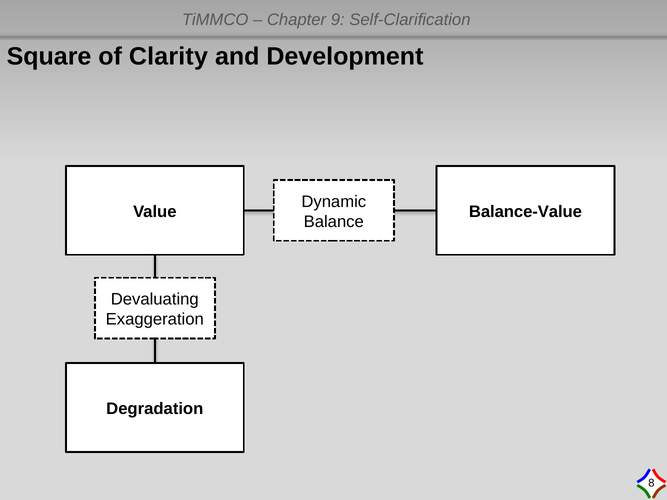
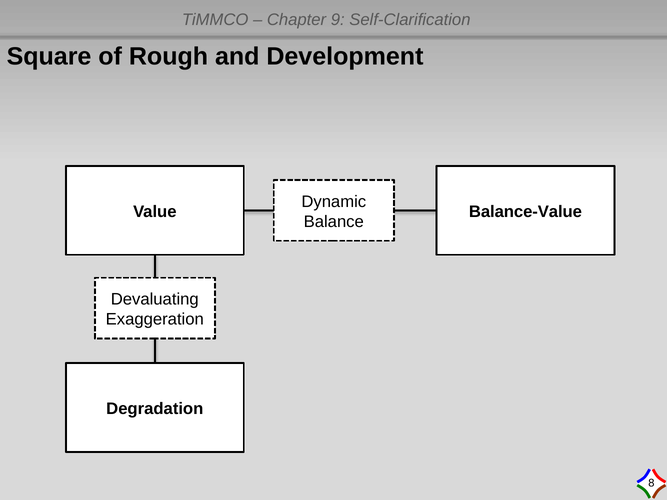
Clarity: Clarity -> Rough
